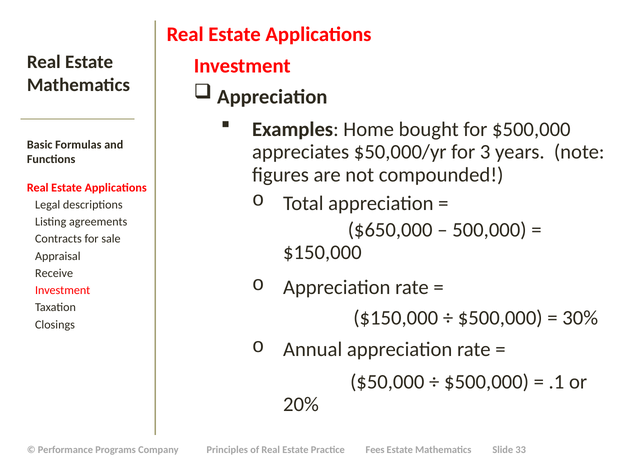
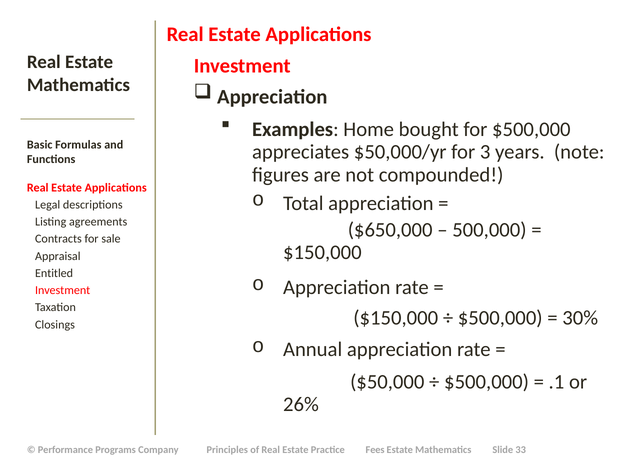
Receive: Receive -> Entitled
20%: 20% -> 26%
